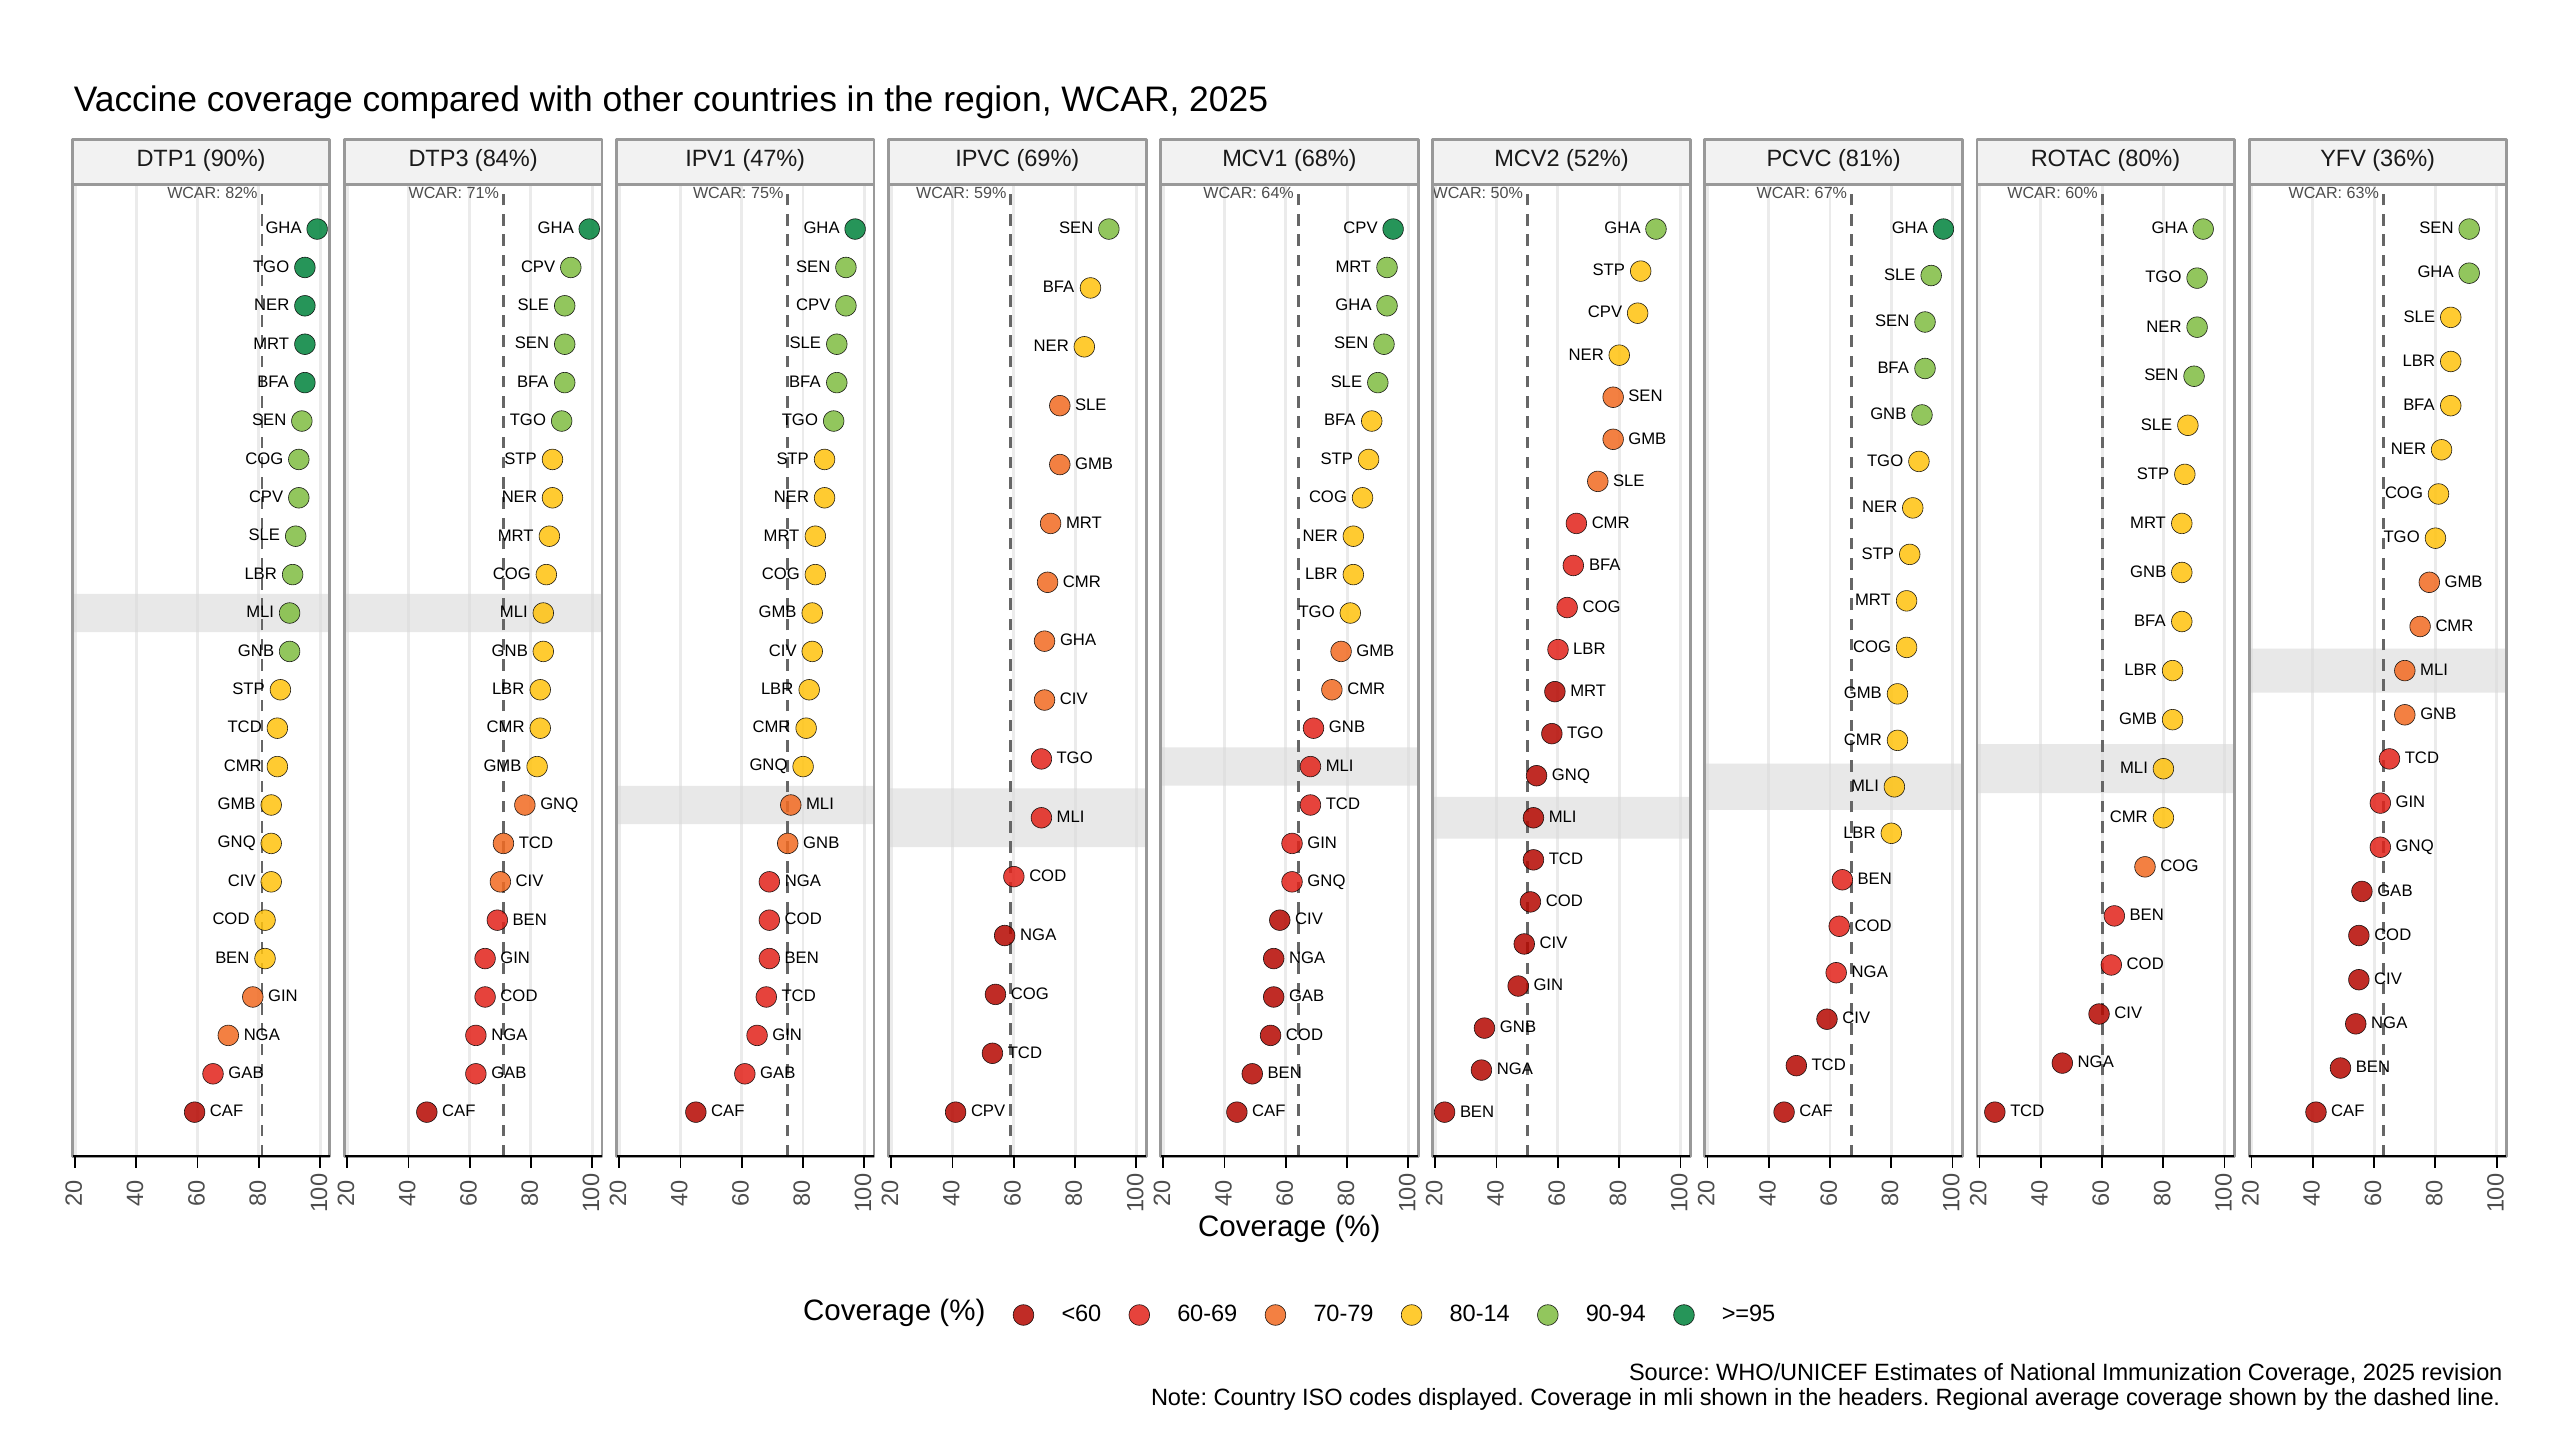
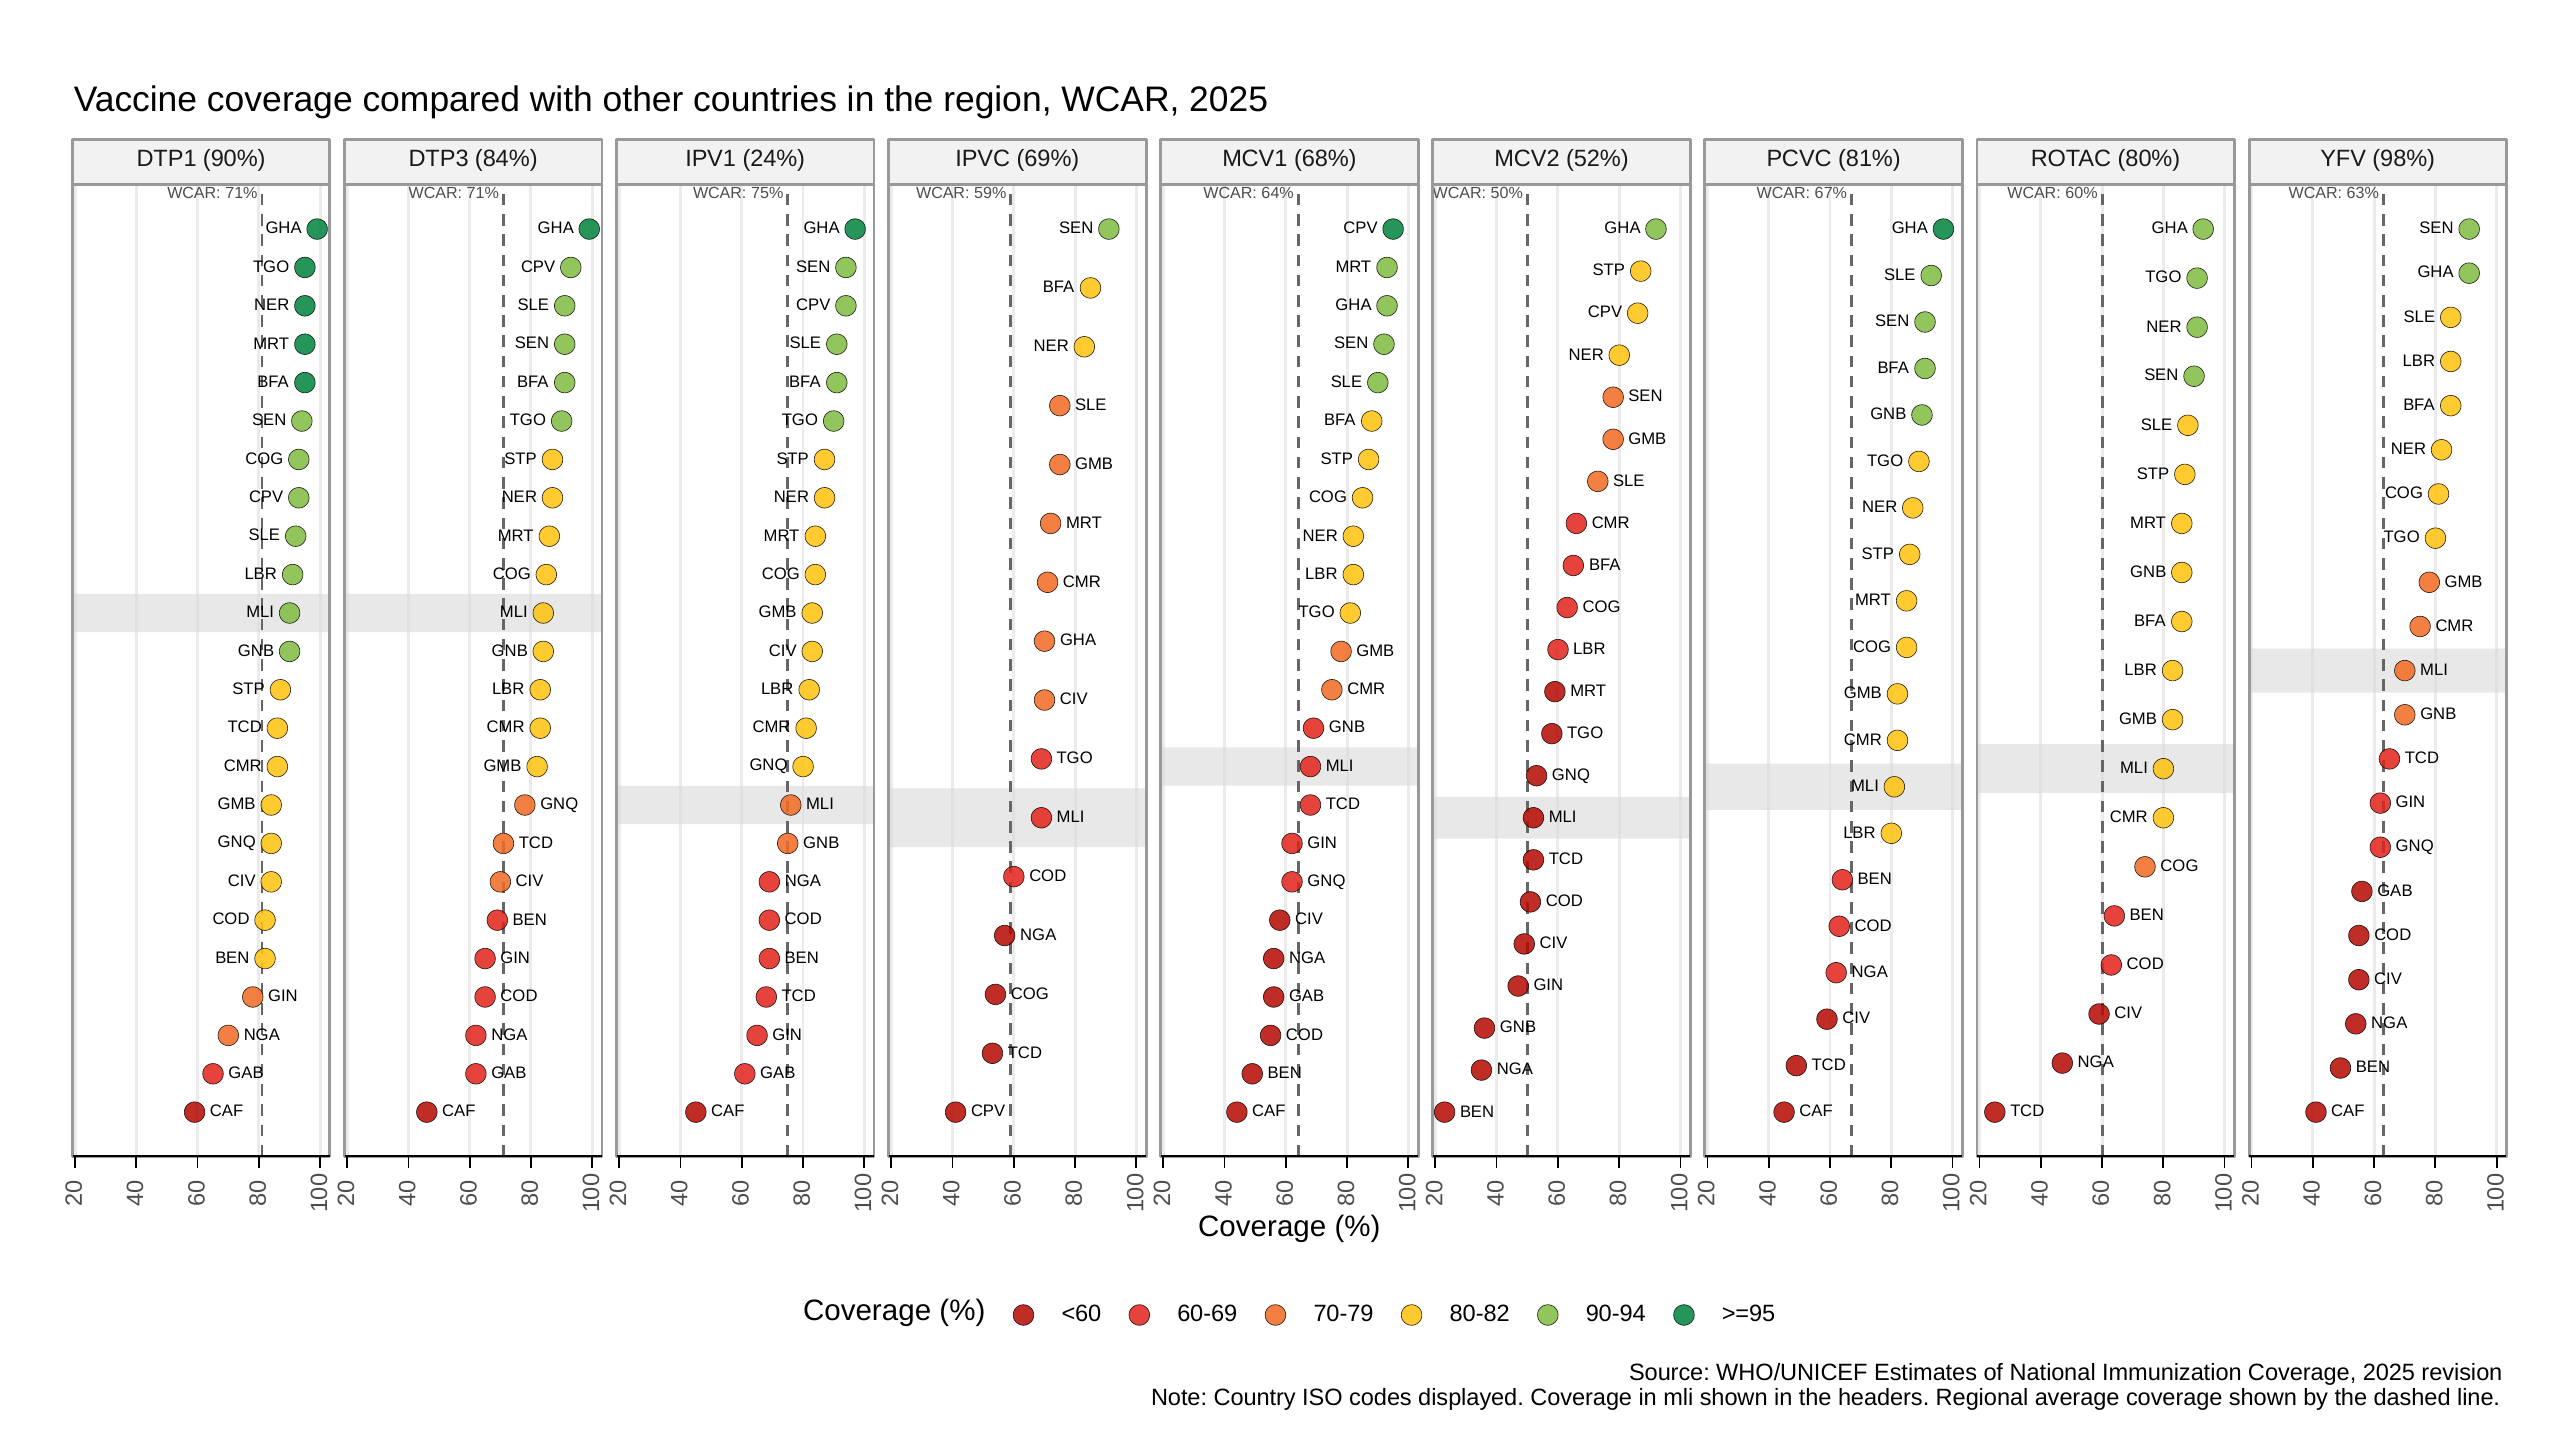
47%: 47% -> 24%
36%: 36% -> 98%
82% at (241, 193): 82% -> 71%
80-14: 80-14 -> 80-82
